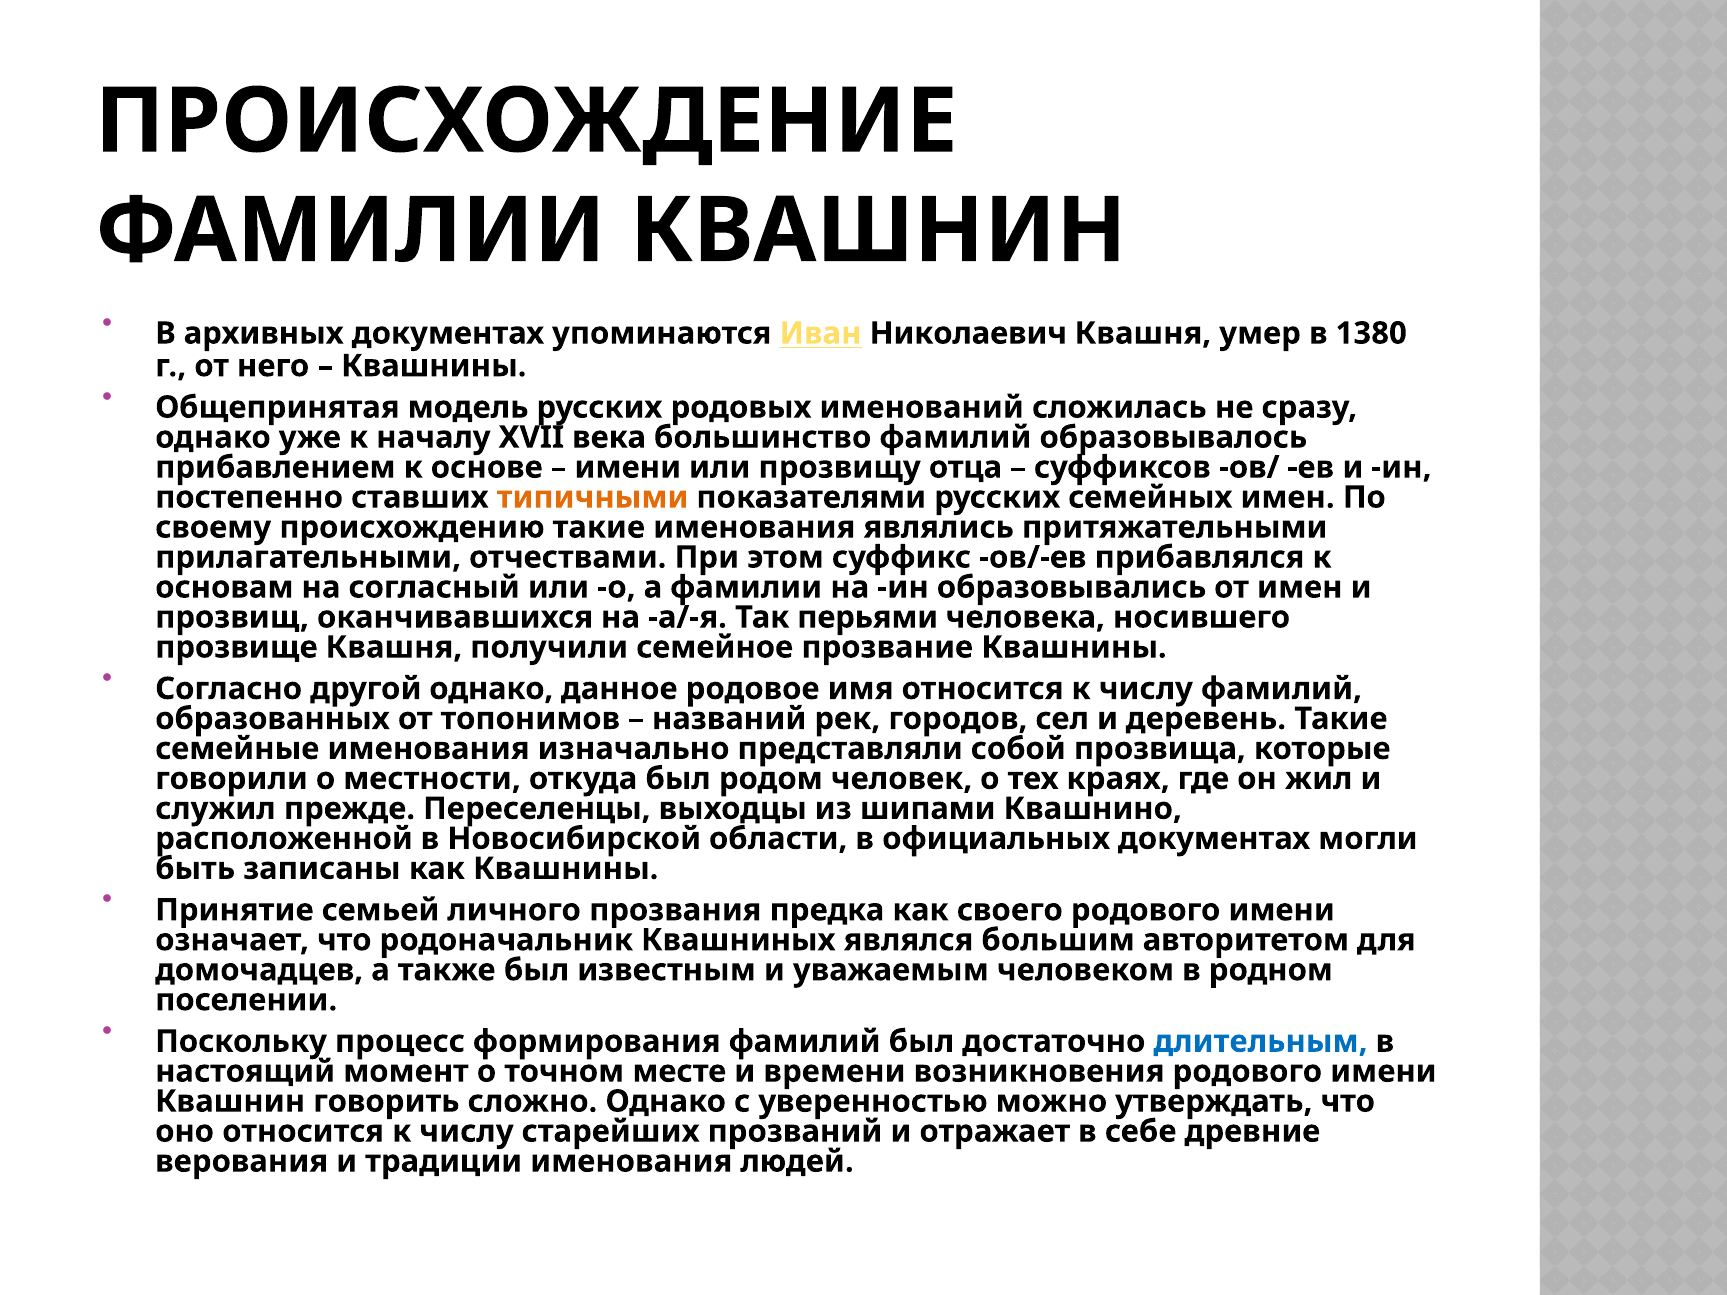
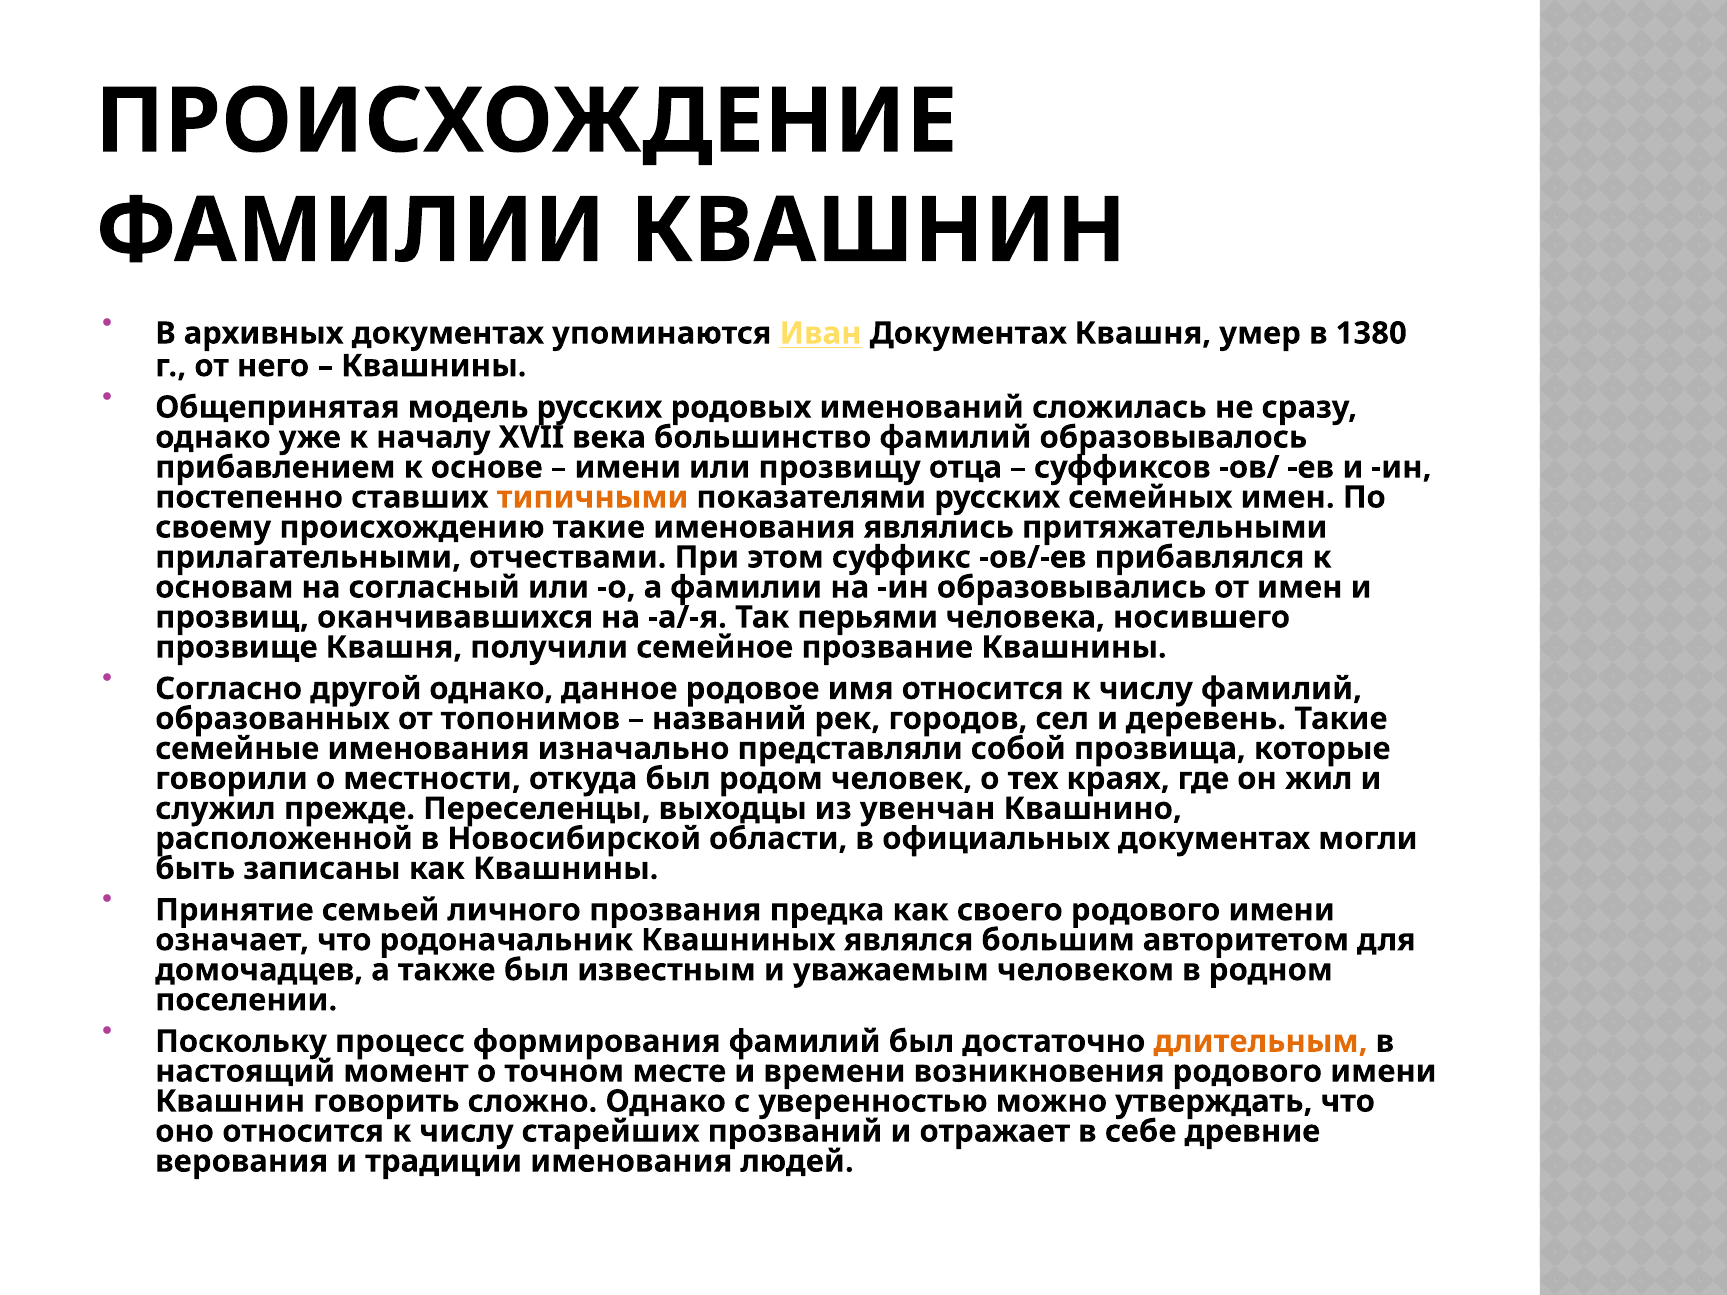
Иван Николаевич: Николаевич -> Документах
шипами: шипами -> увенчан
длительным colour: blue -> orange
